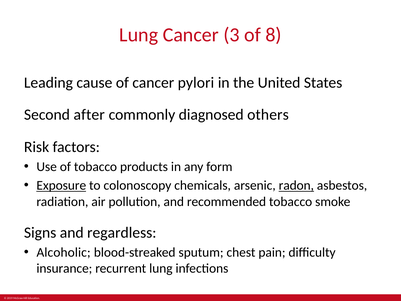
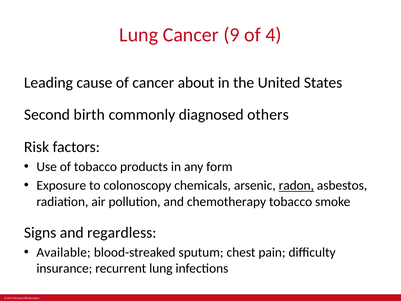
3: 3 -> 9
8: 8 -> 4
pylori: pylori -> about
after: after -> birth
Exposure underline: present -> none
recommended: recommended -> chemotherapy
Alcoholic: Alcoholic -> Available
